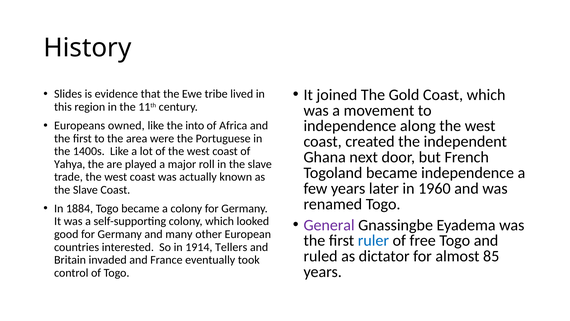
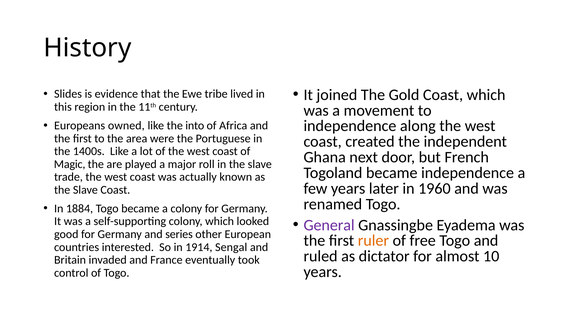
Yahya: Yahya -> Magic
many: many -> series
ruler colour: blue -> orange
Tellers: Tellers -> Sengal
85: 85 -> 10
